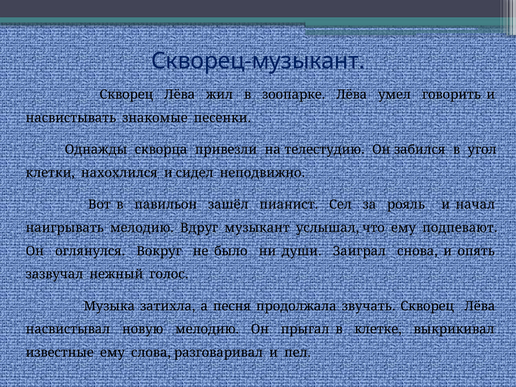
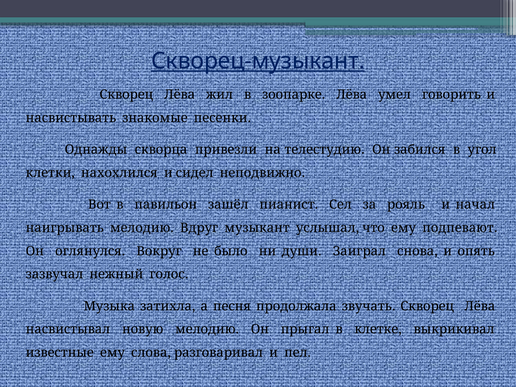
Скворец-музыкант underline: none -> present
